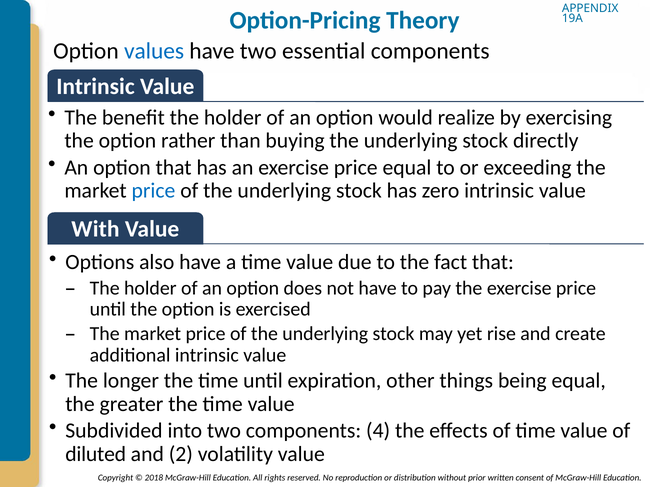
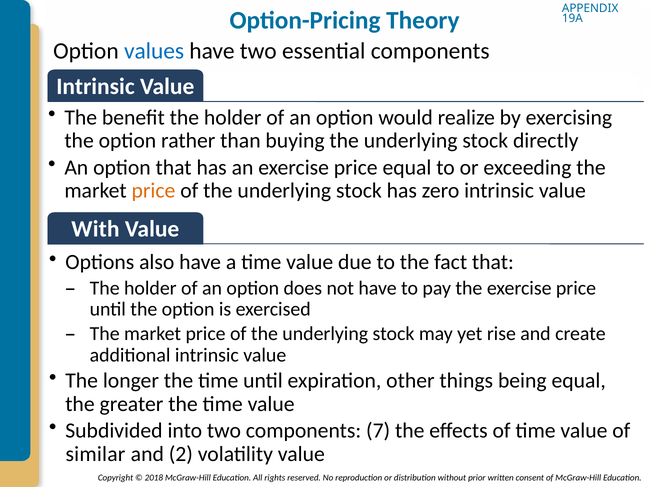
price at (153, 191) colour: blue -> orange
4: 4 -> 7
diluted: diluted -> similar
